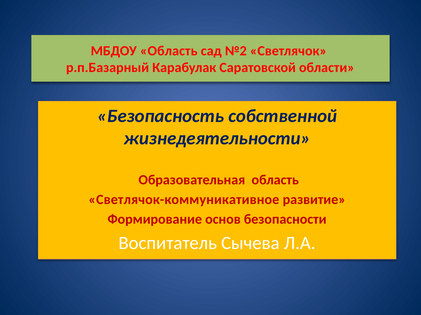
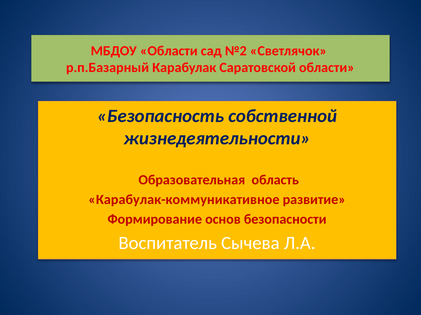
МБДОУ Область: Область -> Области
Светлячок-коммуникативное: Светлячок-коммуникативное -> Карабулак-коммуникативное
